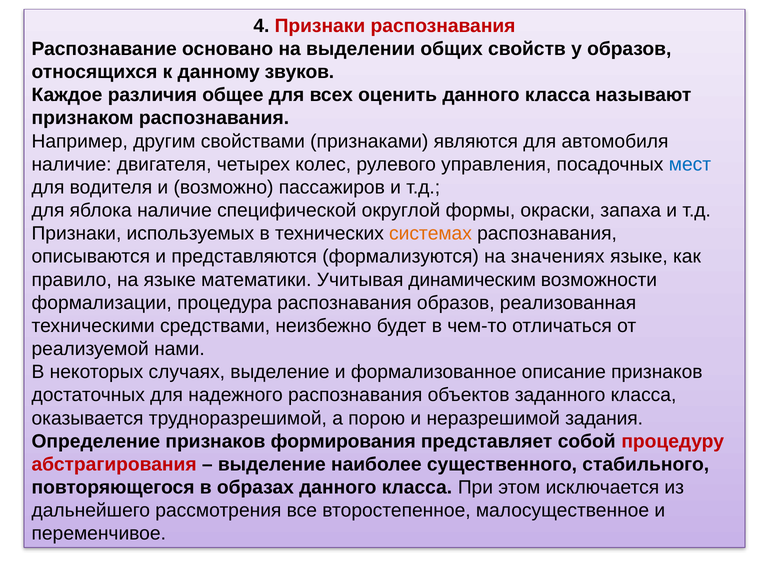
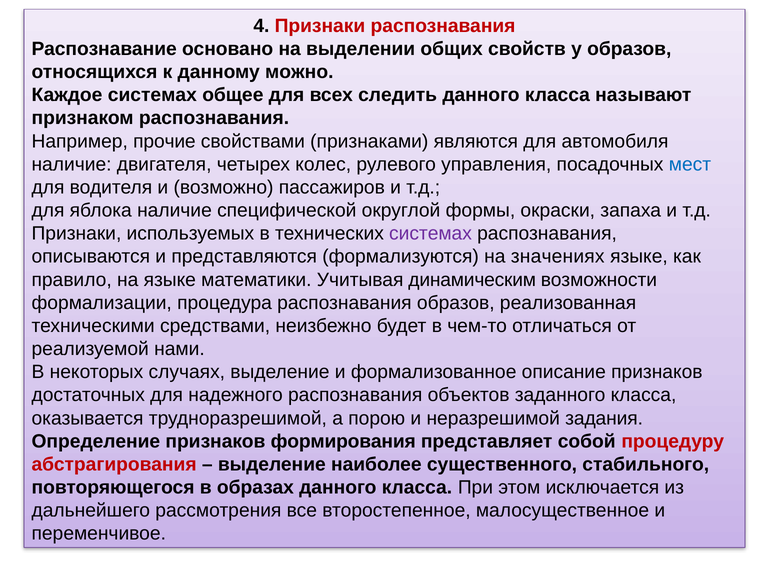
звуков: звуков -> можно
Каждое различия: различия -> системах
оценить: оценить -> следить
другим: другим -> прочие
системах at (430, 233) colour: orange -> purple
